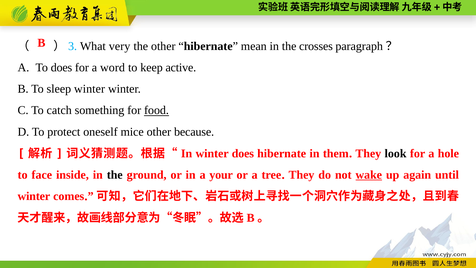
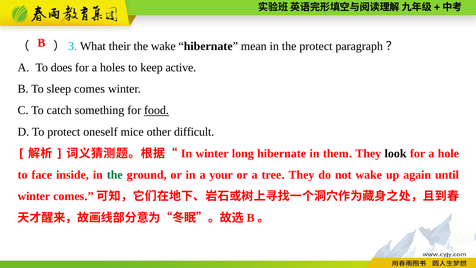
very: very -> their
the other: other -> wake
the crosses: crosses -> protect
word: word -> holes
sleep winter: winter -> comes
because: because -> difficult
winter does: does -> long
the at (115, 175) colour: black -> green
wake at (369, 175) underline: present -> none
